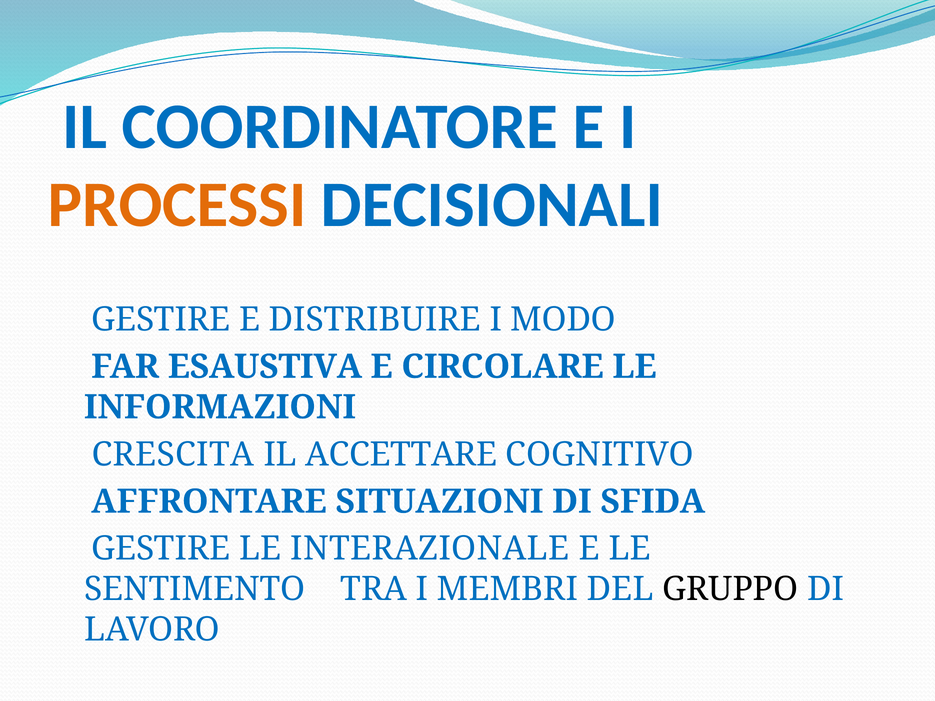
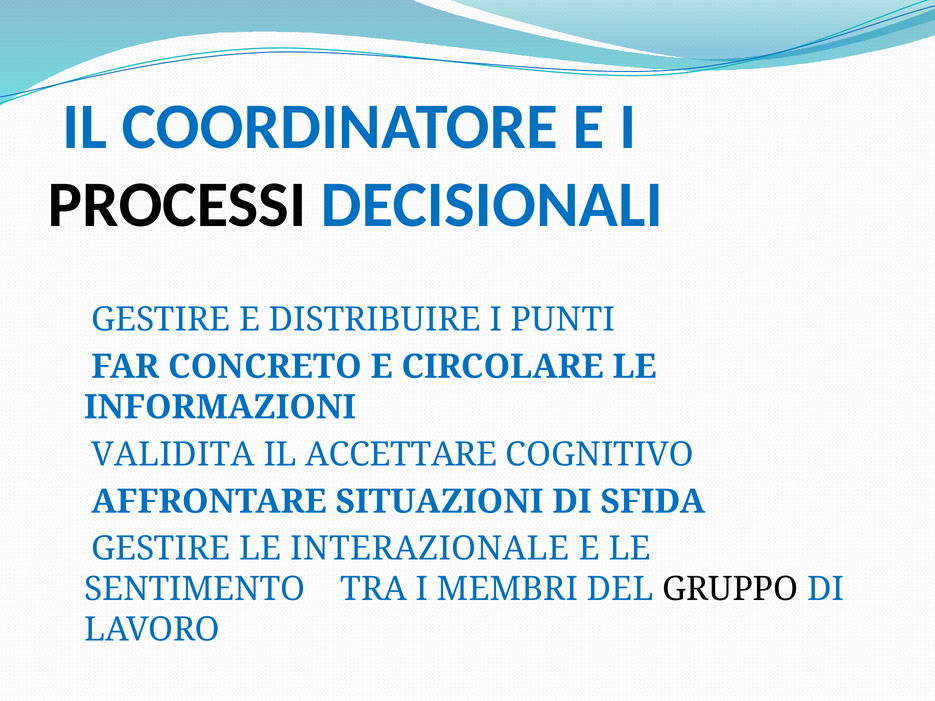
PROCESSI colour: orange -> black
MODO: MODO -> PUNTI
ESAUSTIVA: ESAUSTIVA -> CONCRETO
CRESCITA: CRESCITA -> VALIDITA
